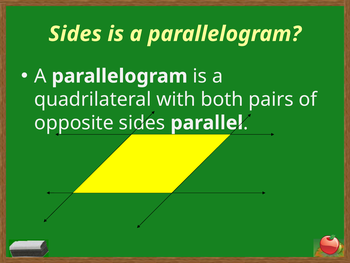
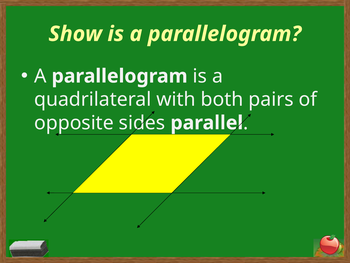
Sides at (75, 34): Sides -> Show
